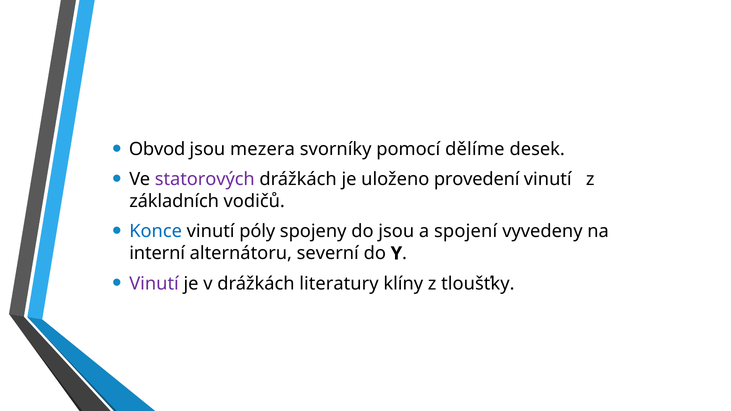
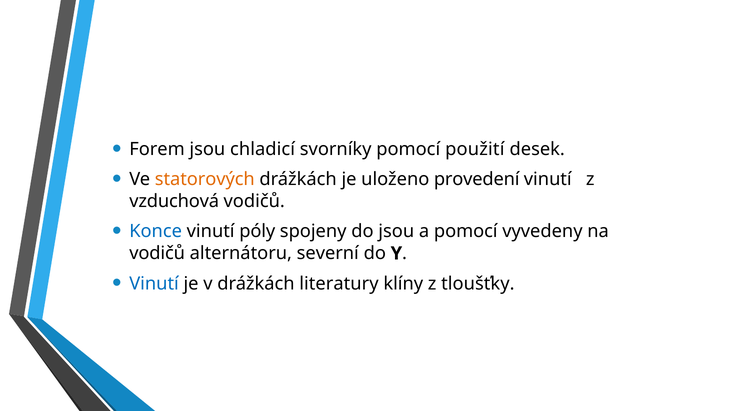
Obvod: Obvod -> Forem
mezera: mezera -> chladicí
dělíme: dělíme -> použití
statorových colour: purple -> orange
základních: základních -> vzduchová
a spojení: spojení -> pomocí
interní at (157, 253): interní -> vodičů
Vinutí at (154, 284) colour: purple -> blue
